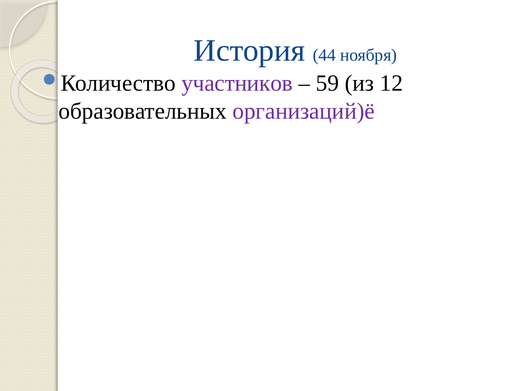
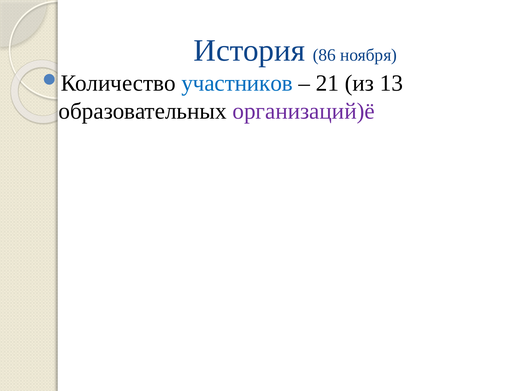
44: 44 -> 86
участников colour: purple -> blue
59: 59 -> 21
12: 12 -> 13
